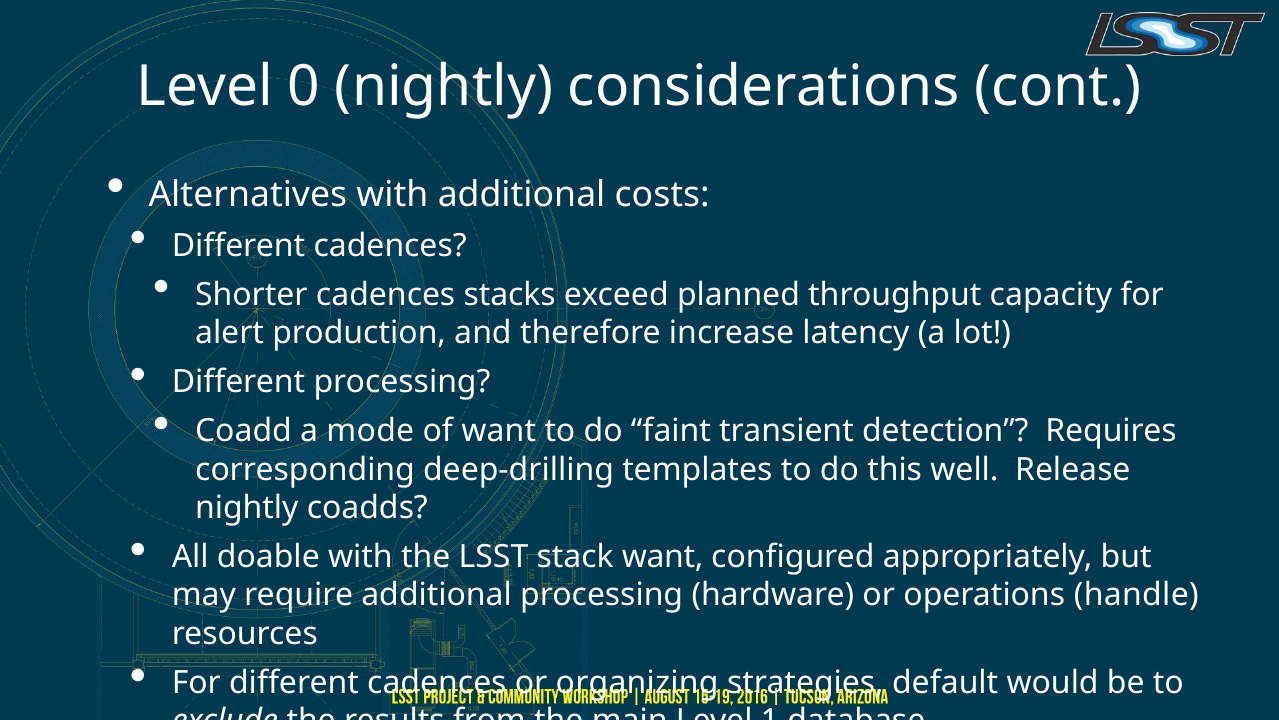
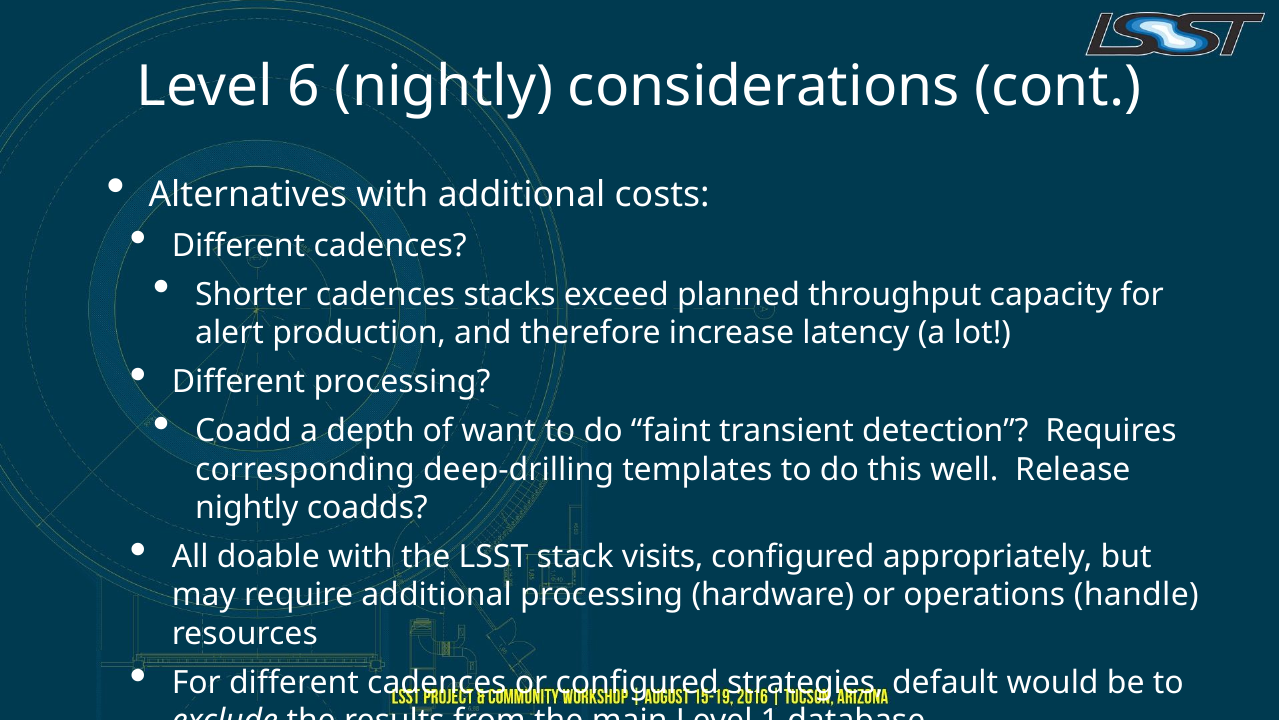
0: 0 -> 6
mode: mode -> depth
stack want: want -> visits
or organizing: organizing -> configured
